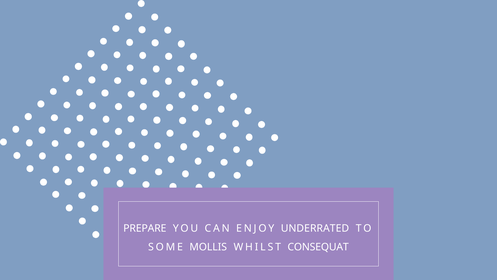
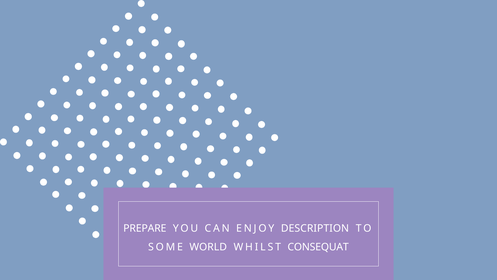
UNDERRATED: UNDERRATED -> DESCRIPTION
MOLLIS: MOLLIS -> WORLD
